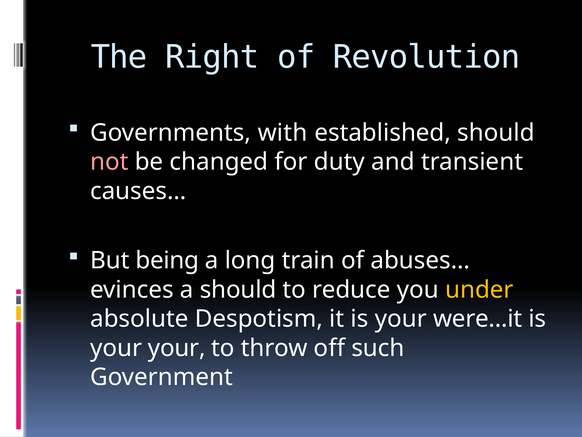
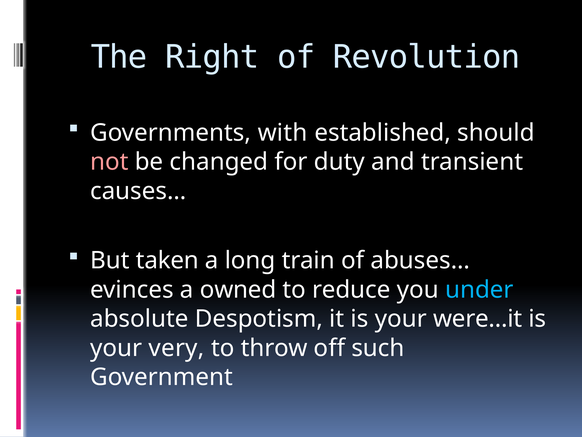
being: being -> taken
a should: should -> owned
under colour: yellow -> light blue
your your: your -> very
